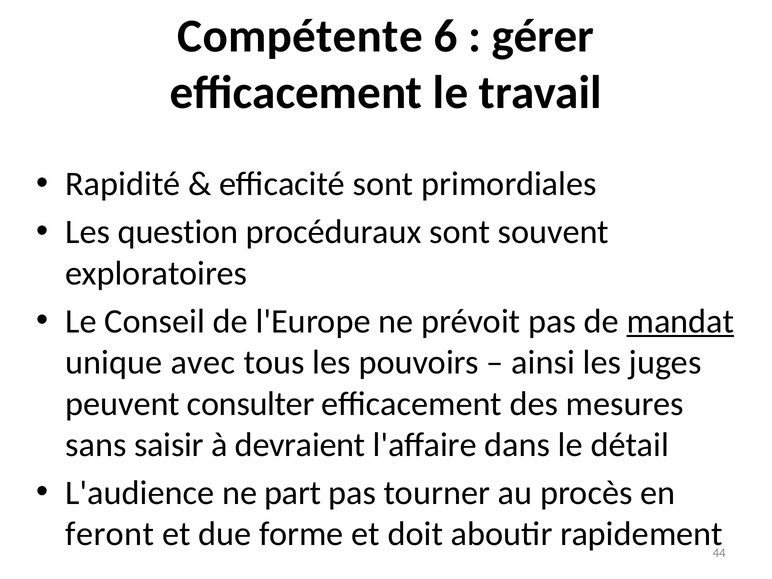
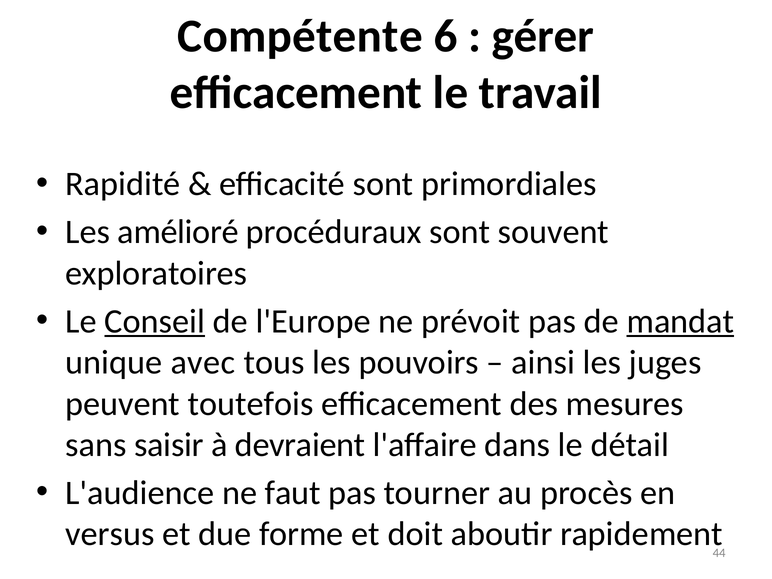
question: question -> amélioré
Conseil underline: none -> present
consulter: consulter -> toutefois
part: part -> faut
feront: feront -> versus
